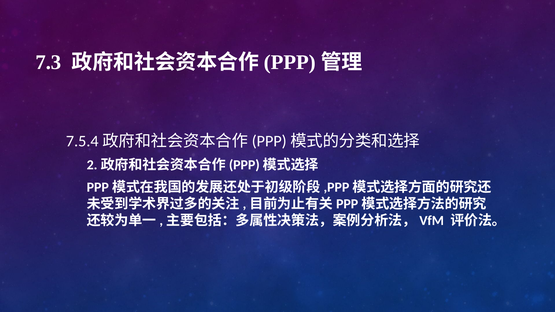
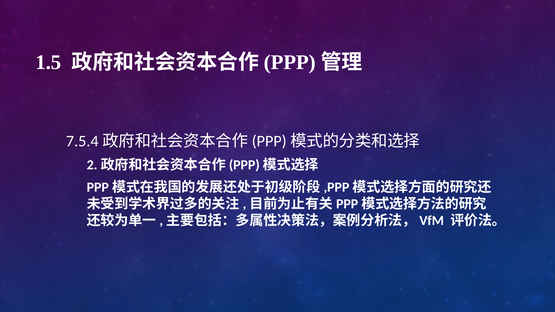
7.3: 7.3 -> 1.5
